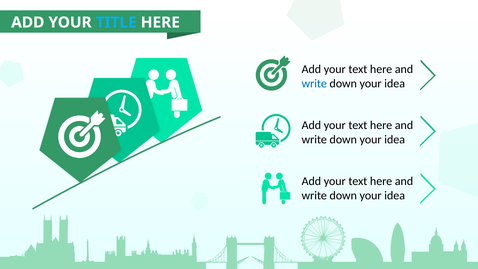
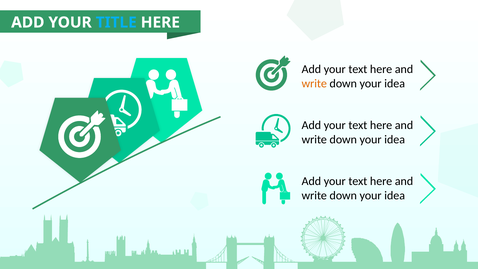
write at (314, 84) colour: blue -> orange
